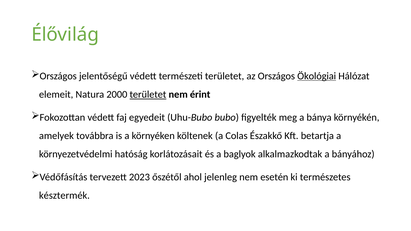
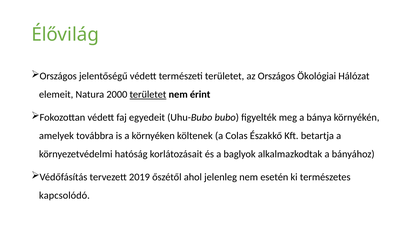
Ökológiai underline: present -> none
2023: 2023 -> 2019
késztermék: késztermék -> kapcsolódó
